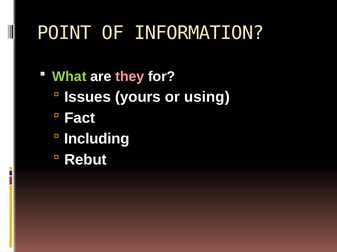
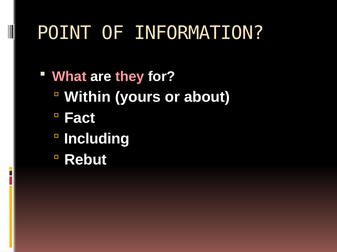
What colour: light green -> pink
Issues: Issues -> Within
using: using -> about
